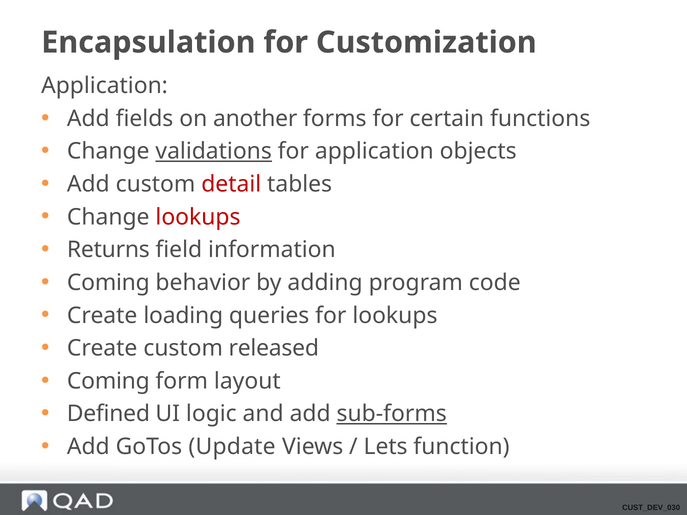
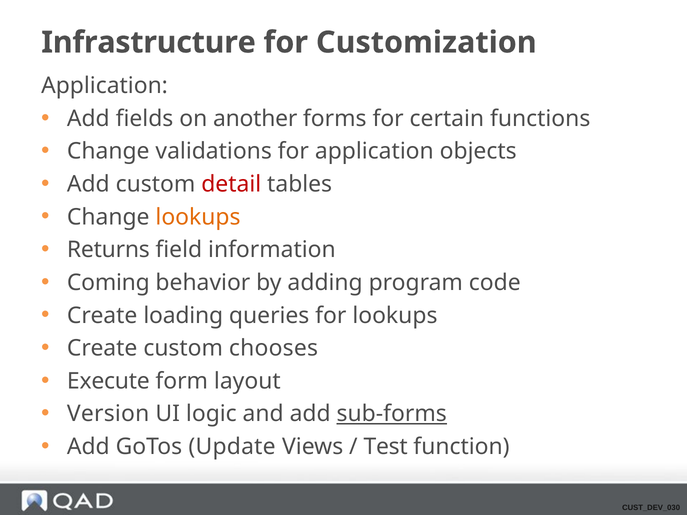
Encapsulation: Encapsulation -> Infrastructure
validations underline: present -> none
lookups at (198, 217) colour: red -> orange
released: released -> chooses
Coming at (108, 381): Coming -> Execute
Defined: Defined -> Version
Lets: Lets -> Test
